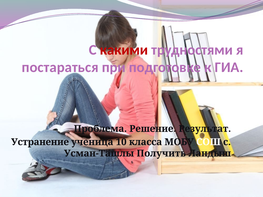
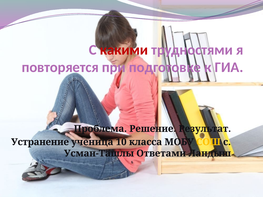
постараться: постараться -> повторяется
СОШ colour: white -> yellow
Получить: Получить -> Ответами
